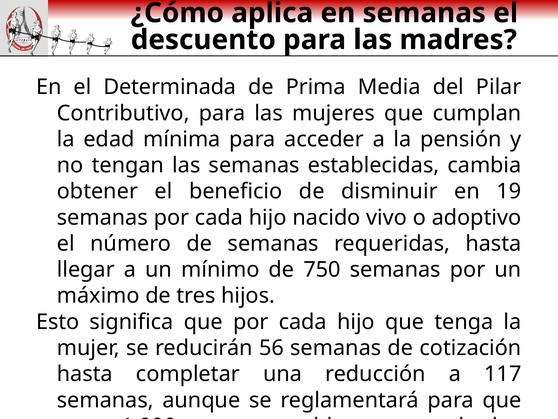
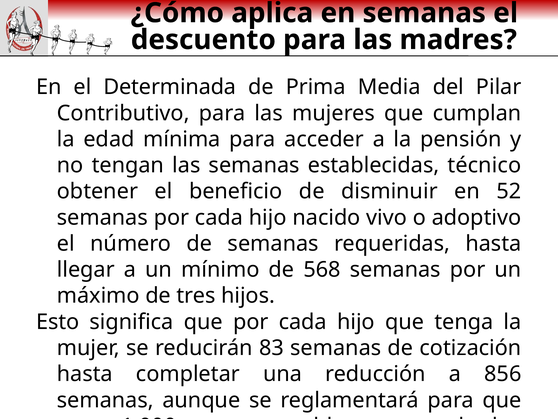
cambia: cambia -> técnico
19: 19 -> 52
750: 750 -> 568
56: 56 -> 83
117: 117 -> 856
